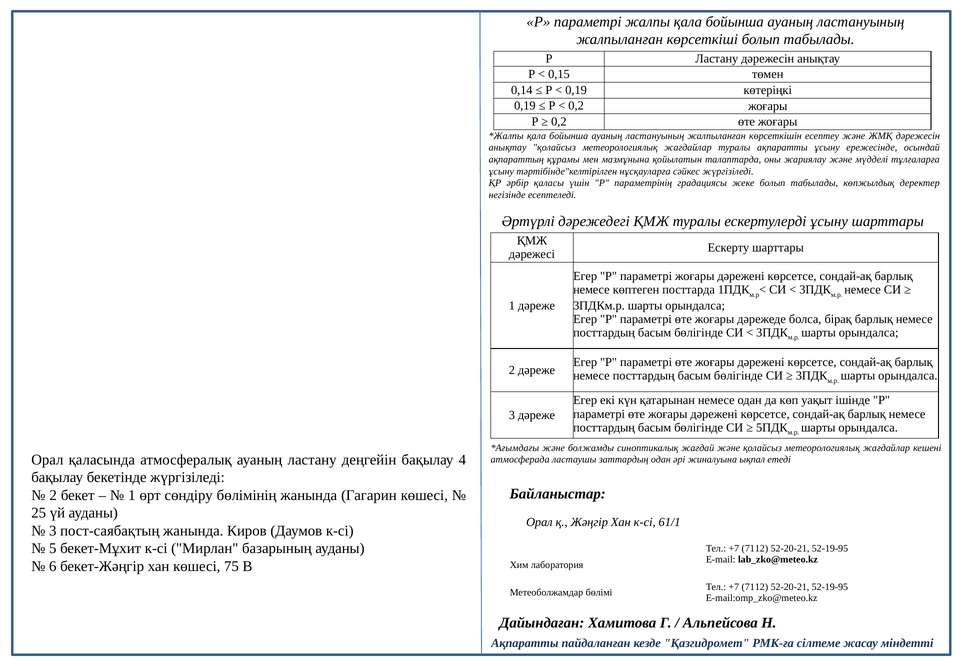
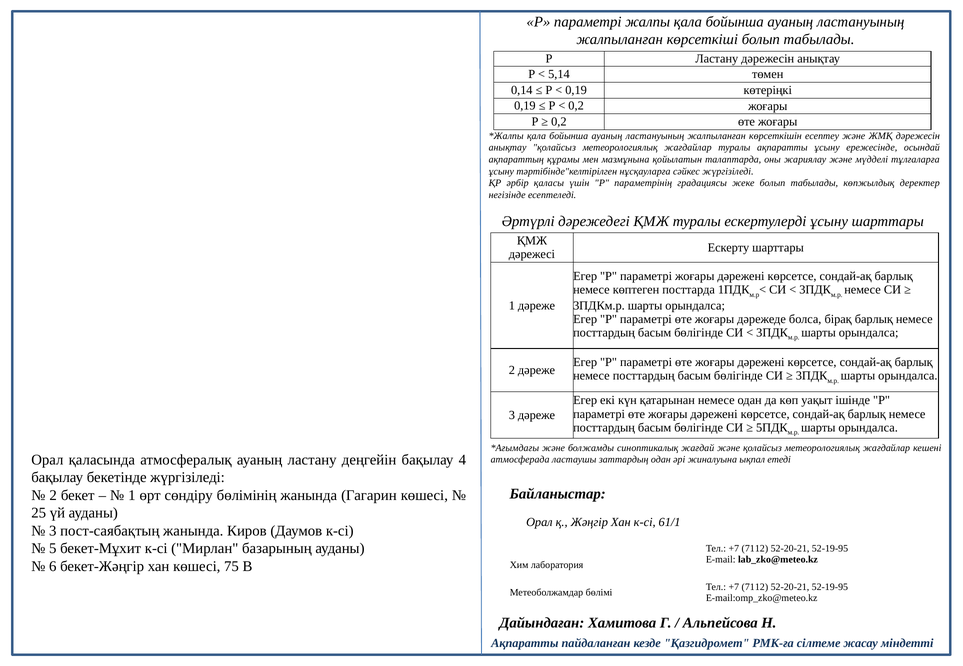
0,15: 0,15 -> 5,14
